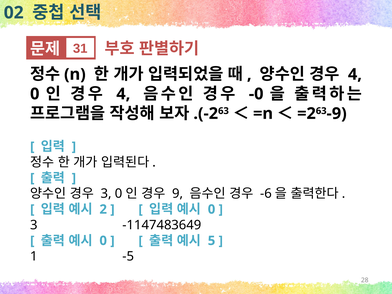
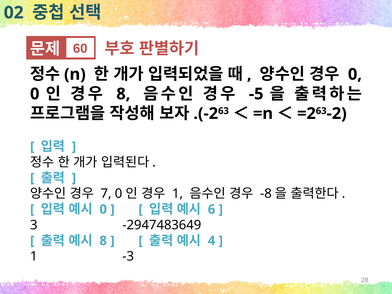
31: 31 -> 60
4 at (355, 74): 4 -> 0
4 at (123, 94): 4 -> 8
-0: -0 -> -5
-9: -9 -> -2
3 at (106, 194): 3 -> 7
9 at (178, 194): 9 -> 1
-6: -6 -> -8
2 at (103, 209): 2 -> 0
0 at (212, 209): 0 -> 6
-1147483649: -1147483649 -> -2947483649
0 at (103, 241): 0 -> 8
5: 5 -> 4
-5: -5 -> -3
